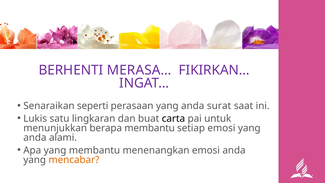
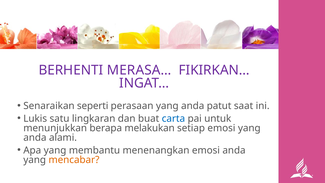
surat: surat -> patut
carta colour: black -> blue
berapa membantu: membantu -> melakukan
